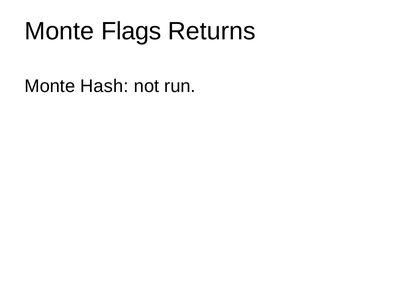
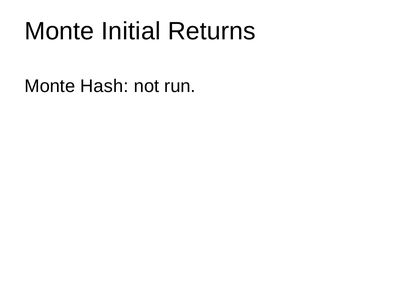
Flags: Flags -> Initial
